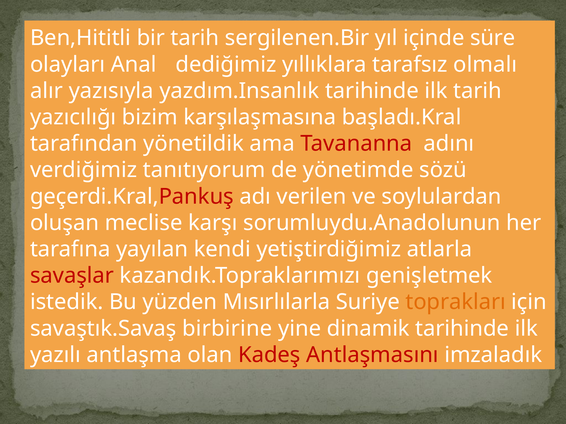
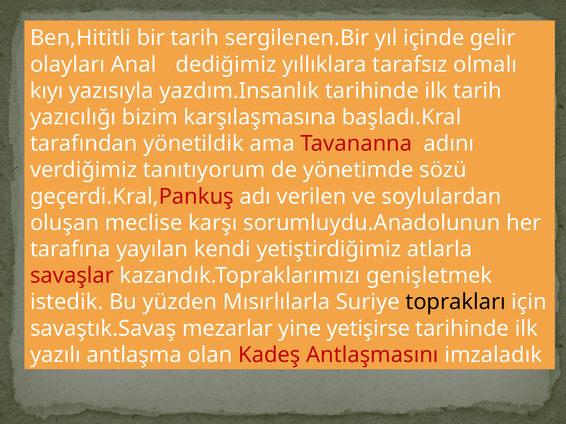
süre: süre -> gelir
alır: alır -> kıyı
toprakları colour: orange -> black
birbirine: birbirine -> mezarlar
dinamik: dinamik -> yetişirse
